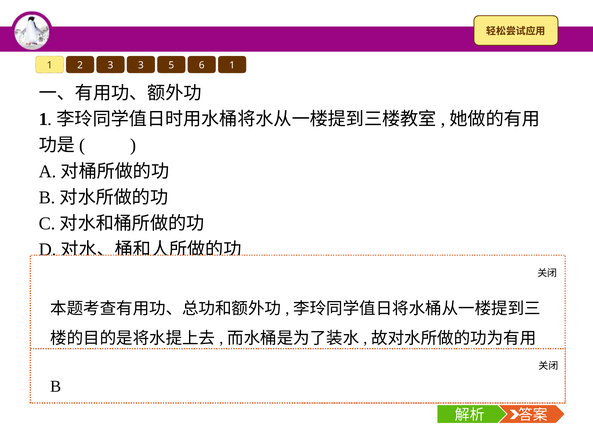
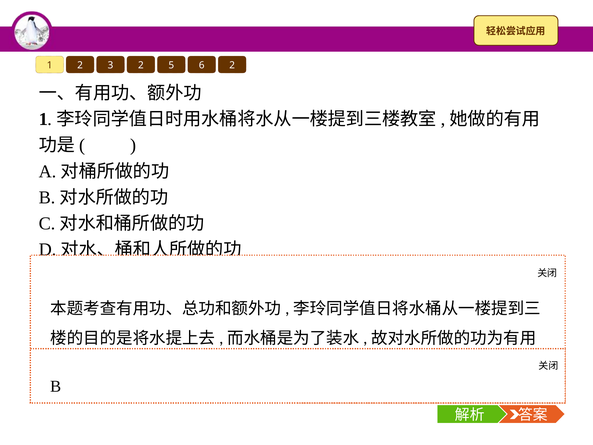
3 3: 3 -> 2
6 1: 1 -> 2
